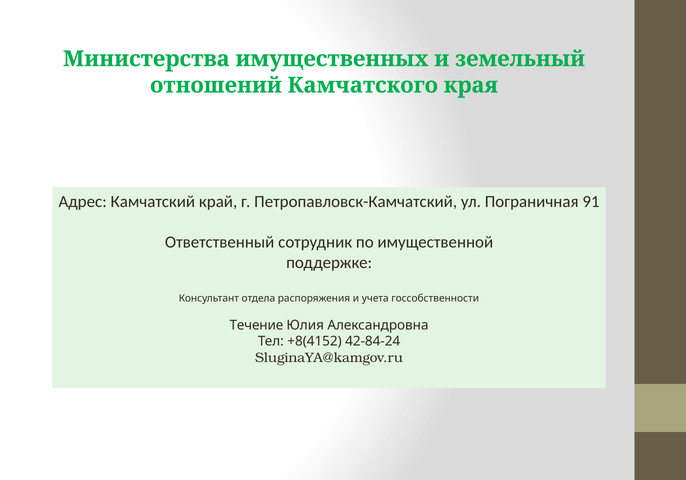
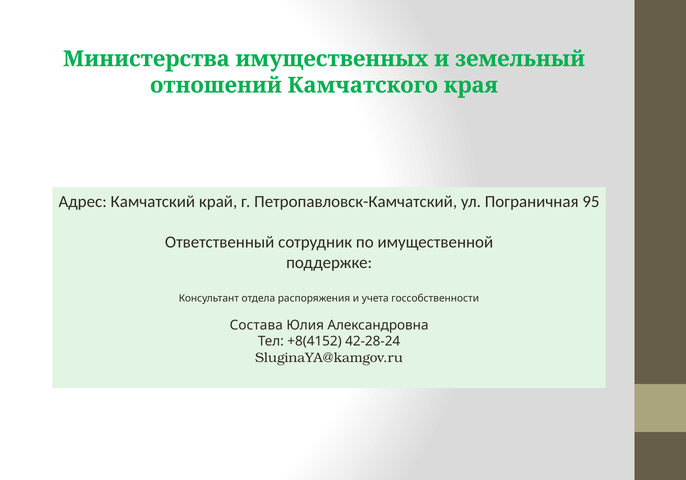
91: 91 -> 95
Течение: Течение -> Состава
42-84-24: 42-84-24 -> 42-28-24
